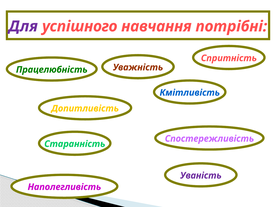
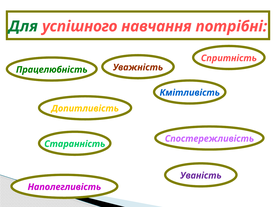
Для colour: purple -> green
